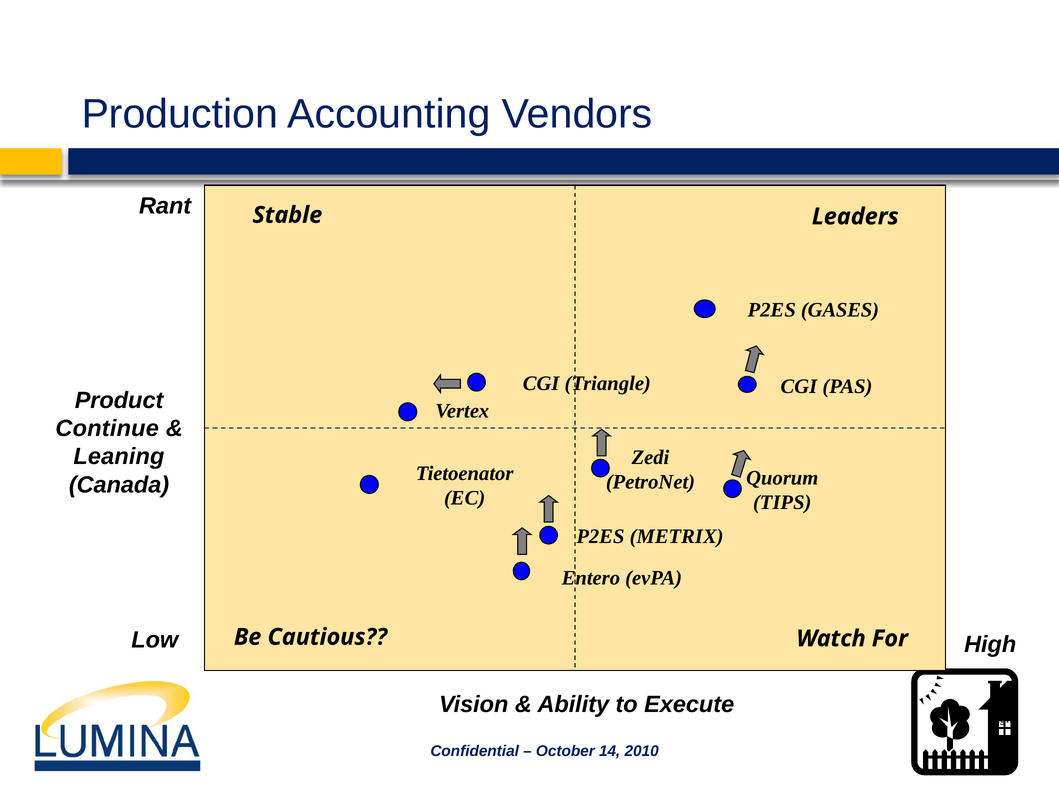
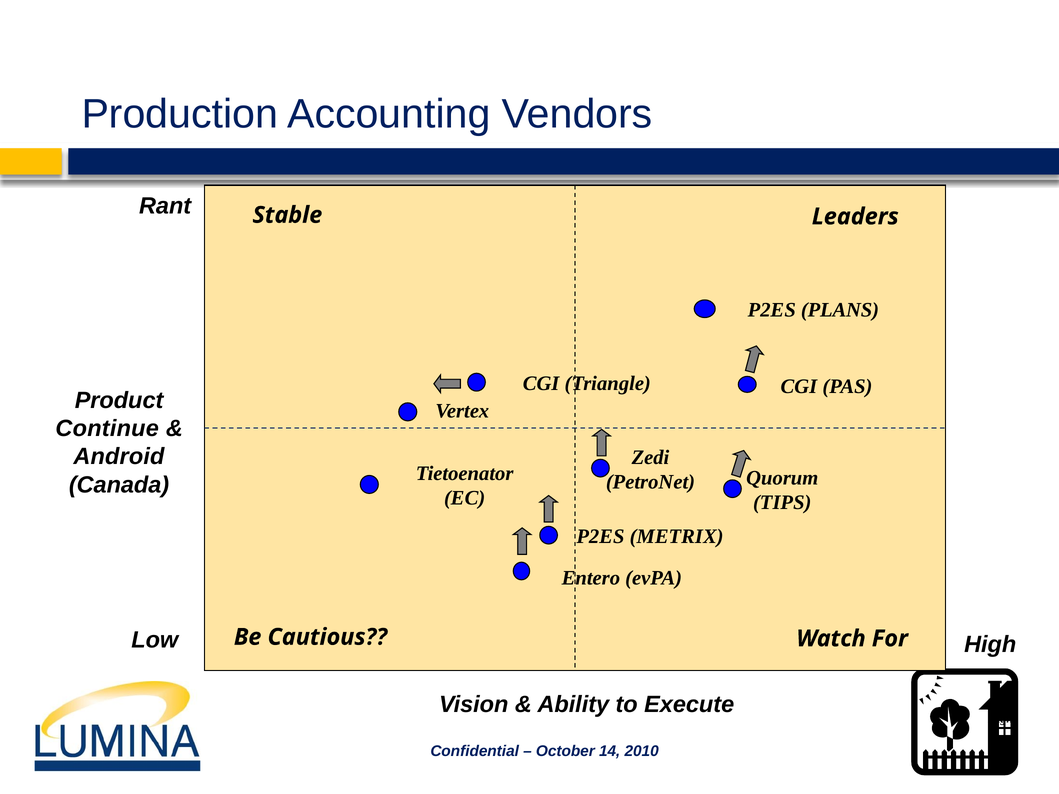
GASES: GASES -> PLANS
Leaning: Leaning -> Android
